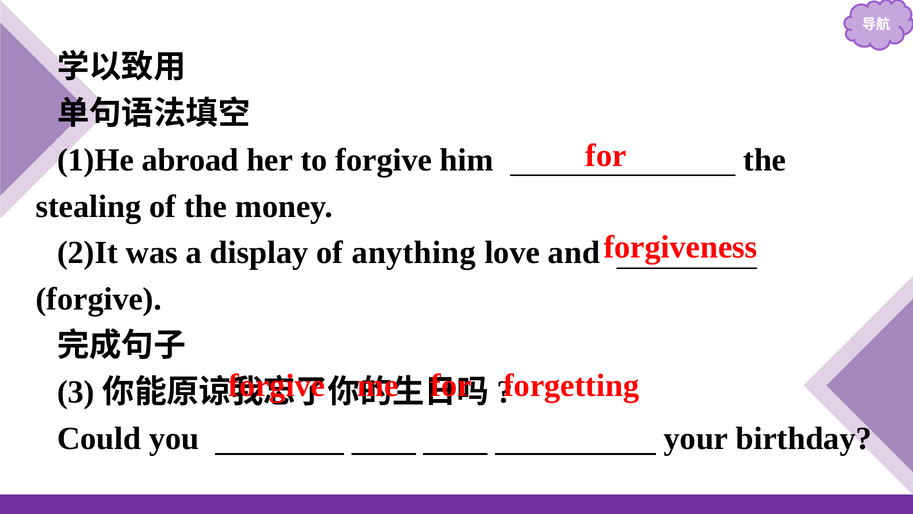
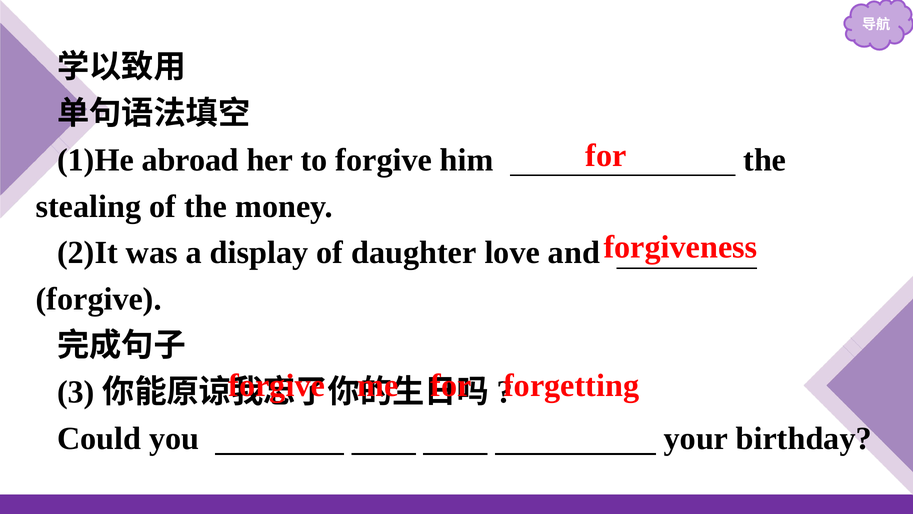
anything: anything -> daughter
